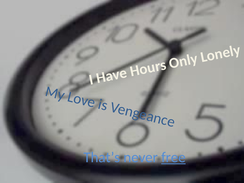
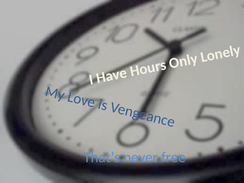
free underline: present -> none
